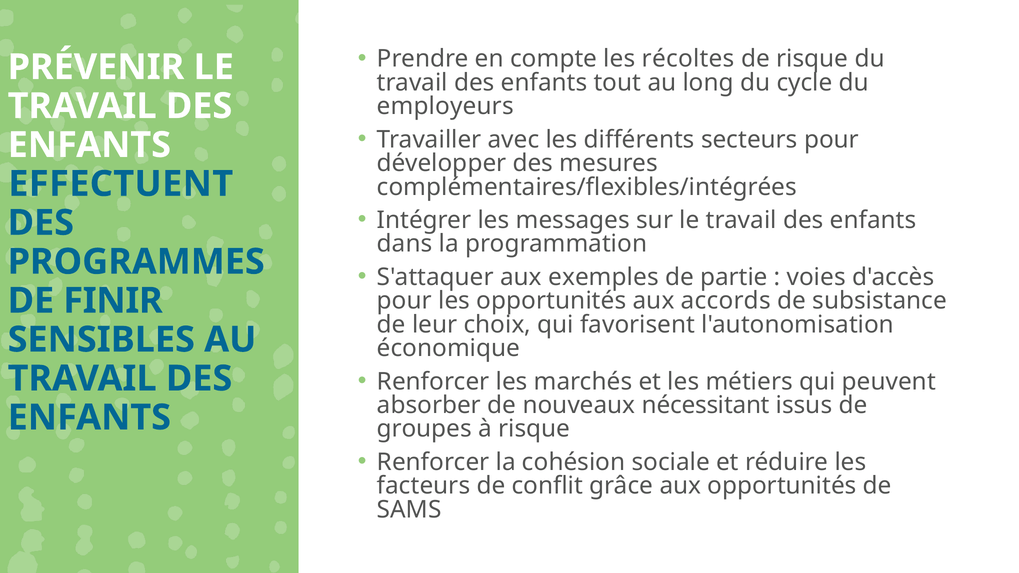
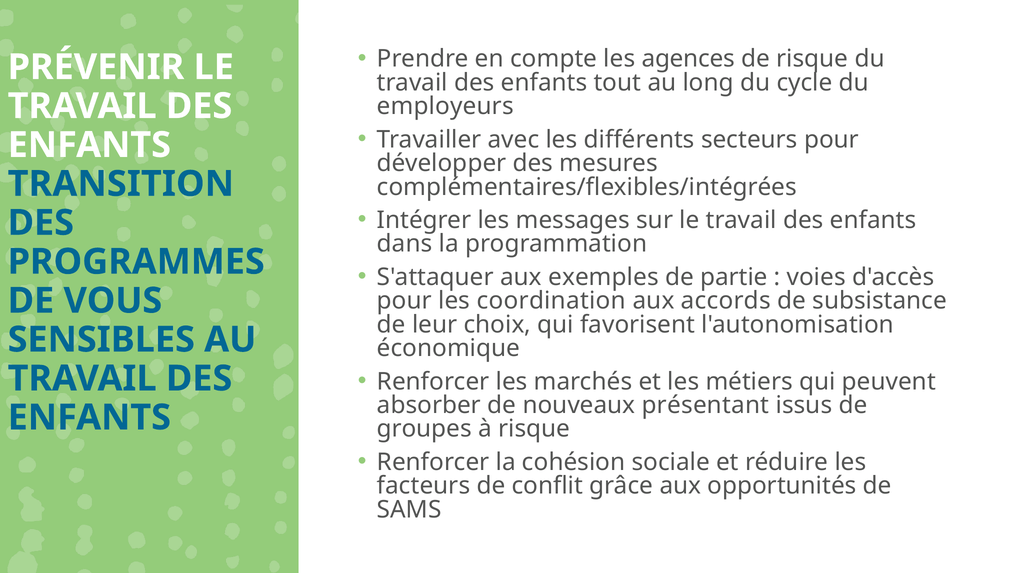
récoltes: récoltes -> agences
EFFECTUENT: EFFECTUENT -> TRANSITION
les opportunités: opportunités -> coordination
FINIR: FINIR -> VOUS
nécessitant: nécessitant -> présentant
